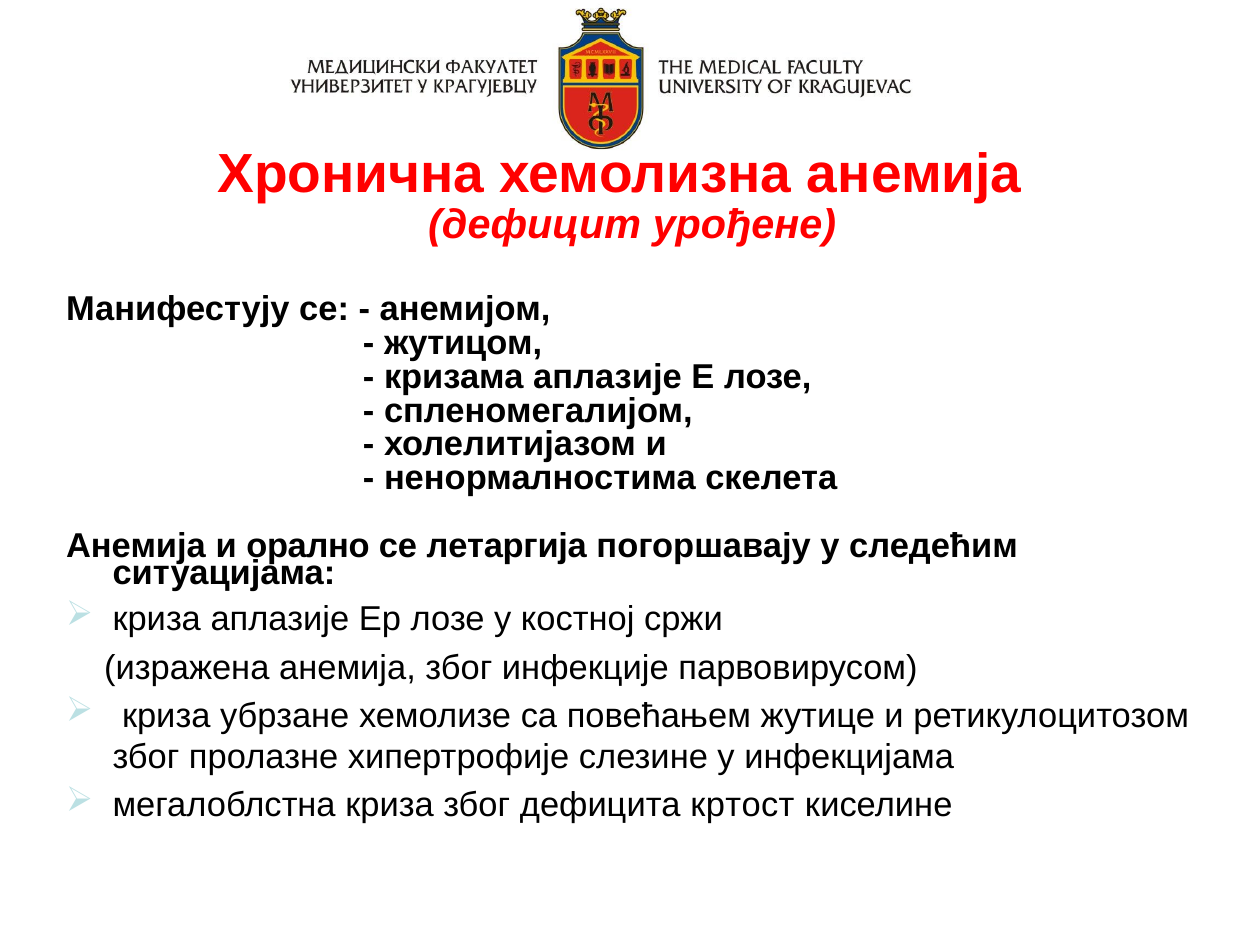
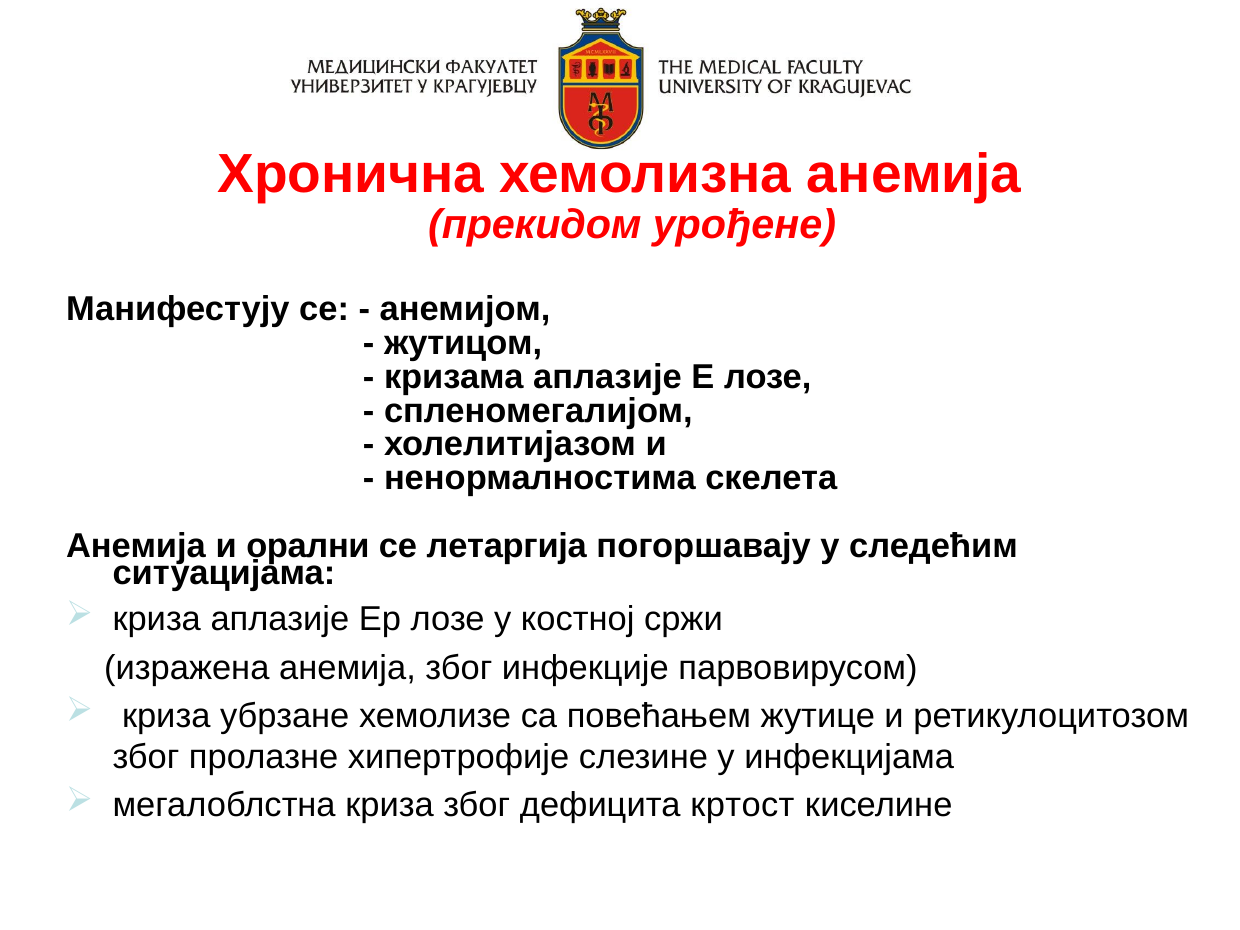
дeфицит: дeфицит -> прекидом
оралнo: оралнo -> орални
